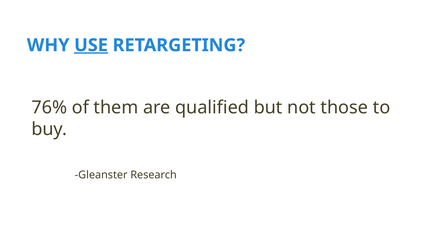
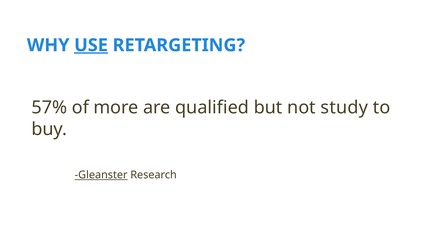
76%: 76% -> 57%
them: them -> more
those: those -> study
Gleanster underline: none -> present
